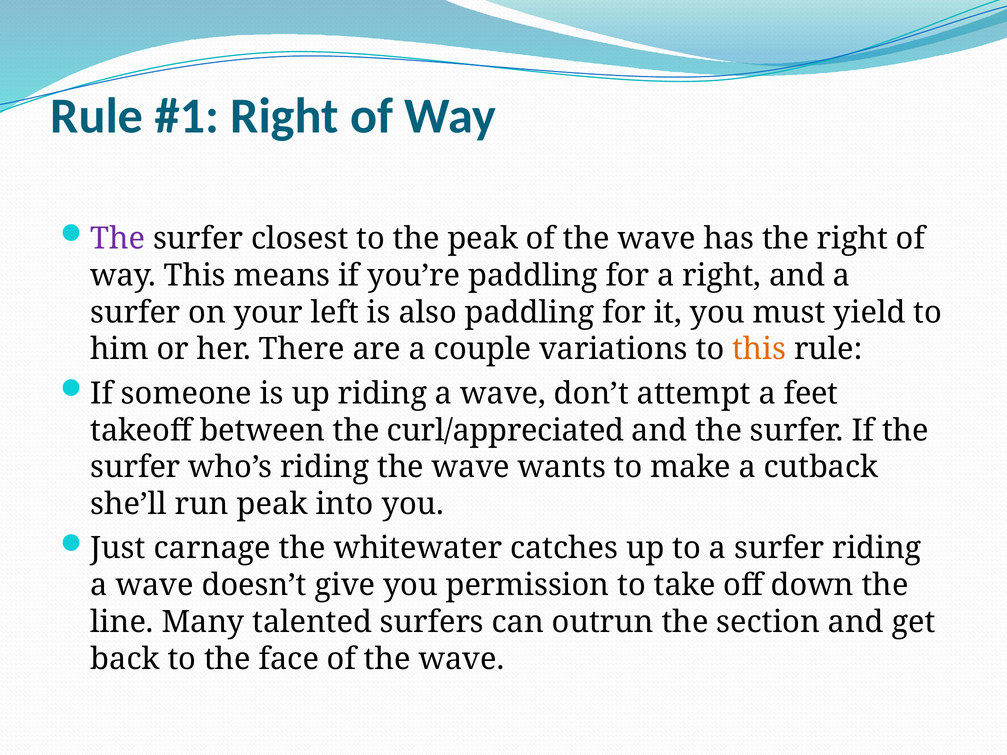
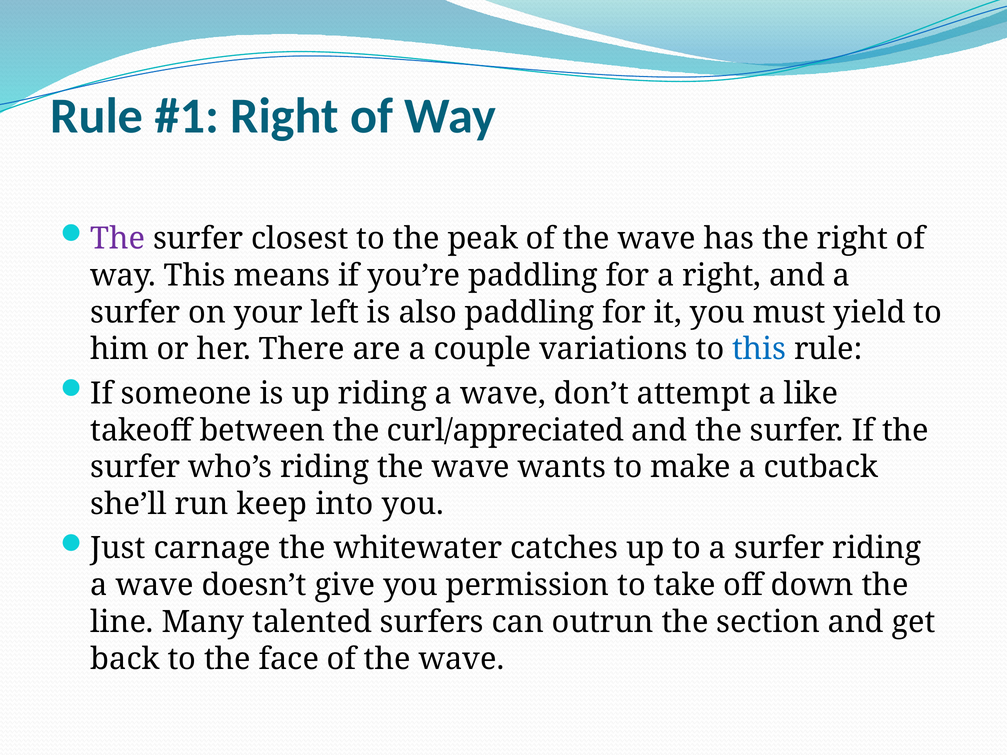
this at (759, 349) colour: orange -> blue
feet: feet -> like
run peak: peak -> keep
